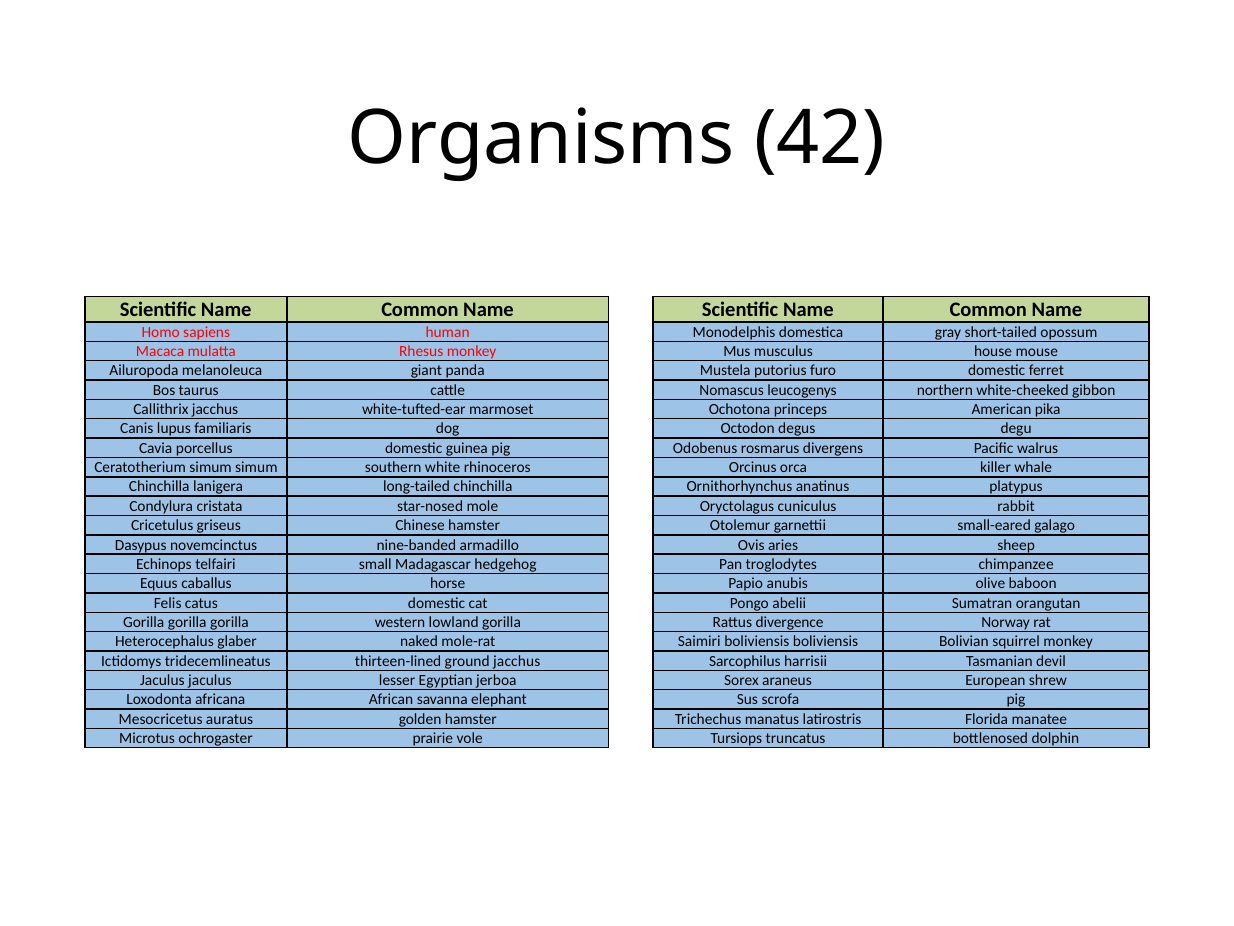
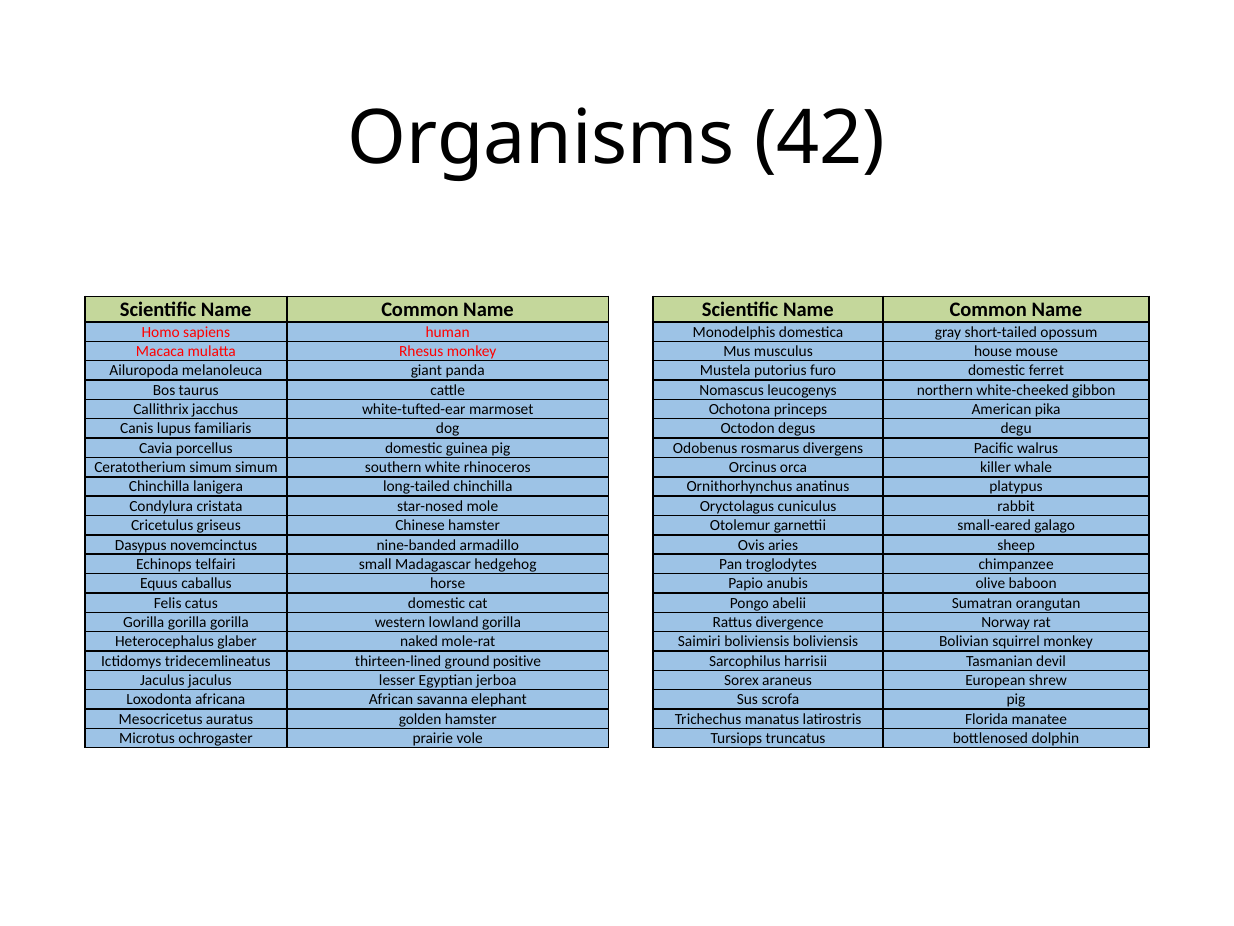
ground jacchus: jacchus -> positive
